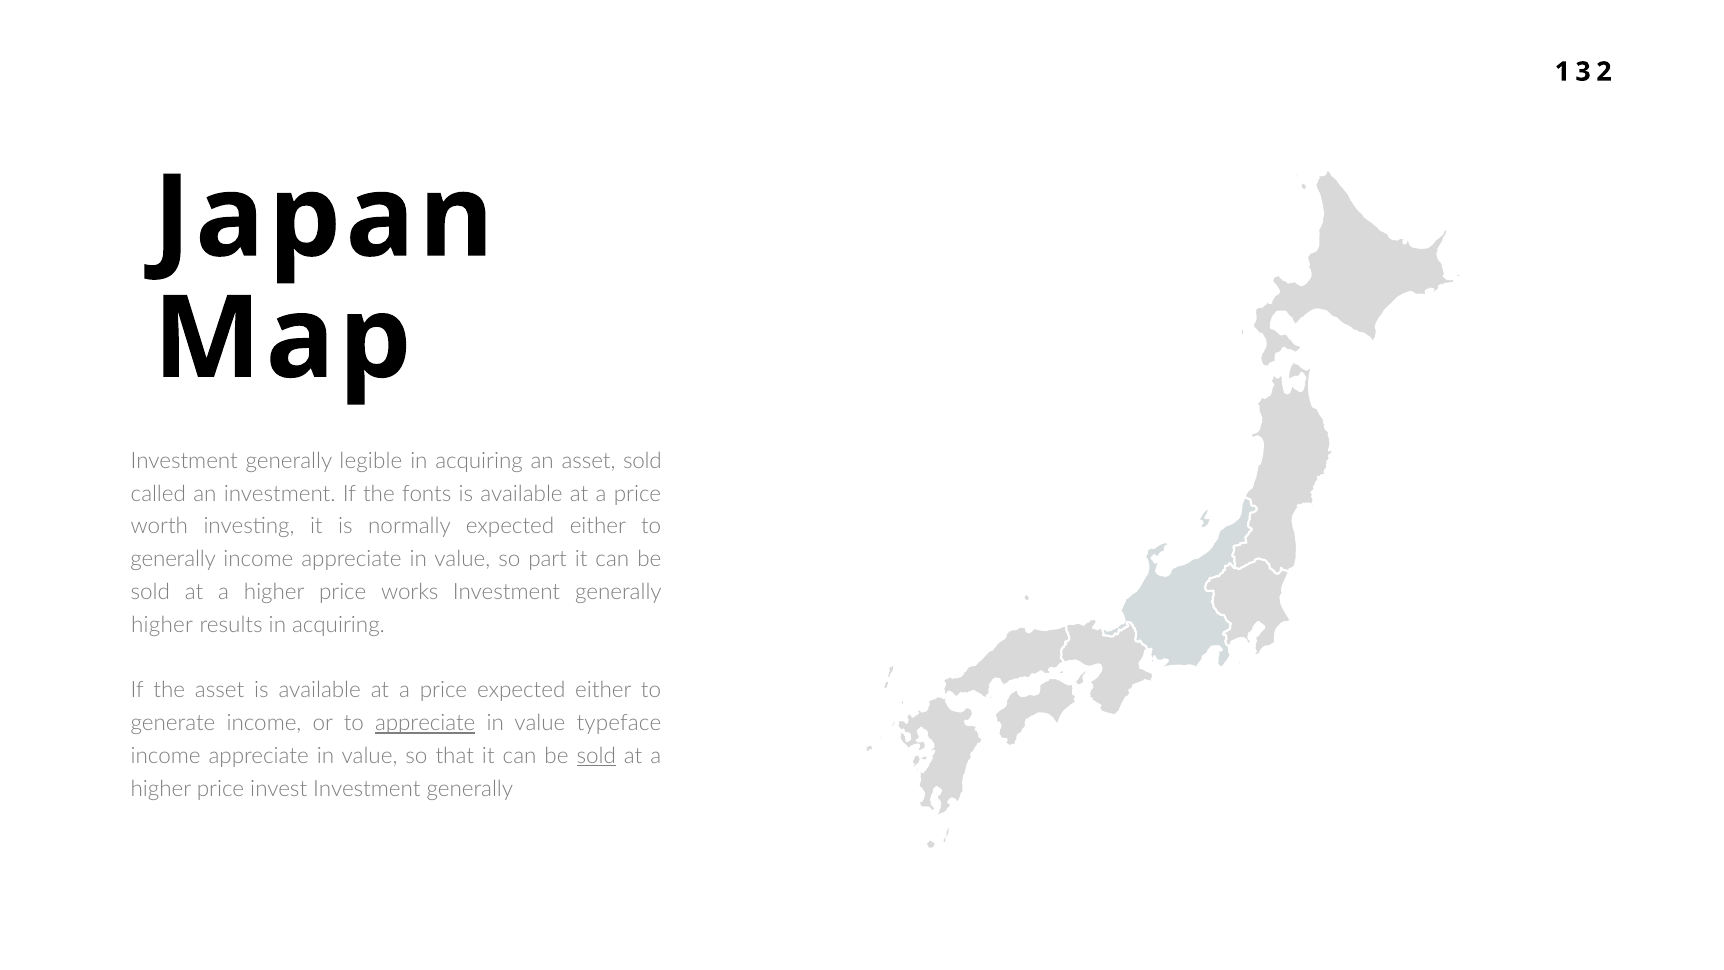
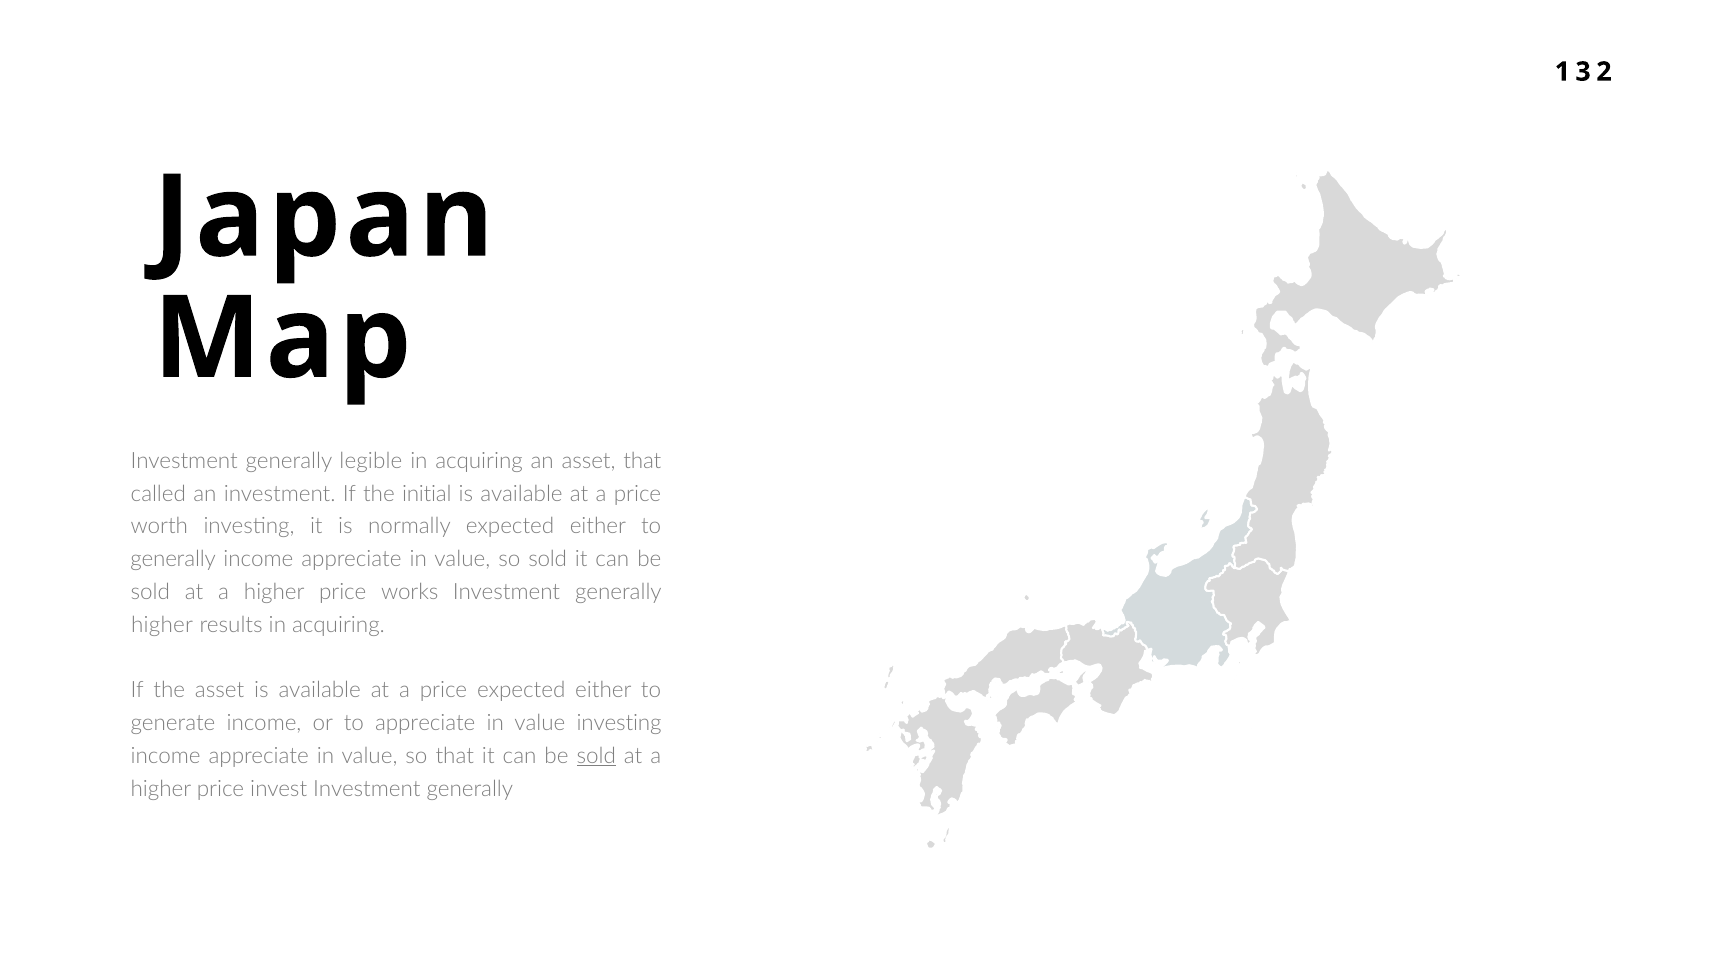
asset sold: sold -> that
fonts: fonts -> initial
so part: part -> sold
appreciate at (425, 723) underline: present -> none
value typeface: typeface -> investing
